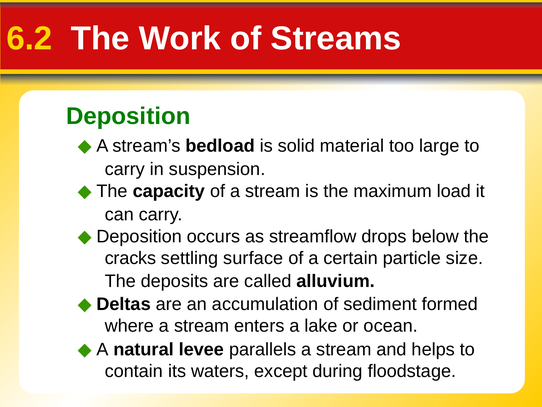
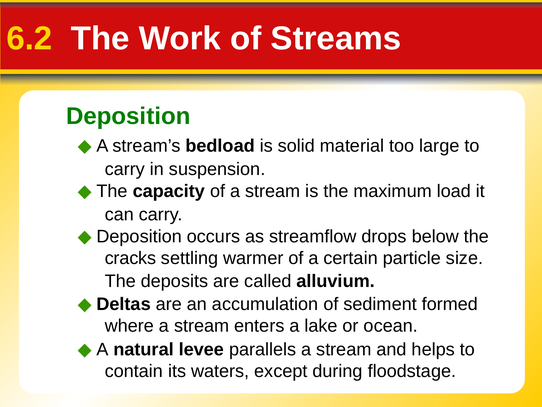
surface: surface -> warmer
